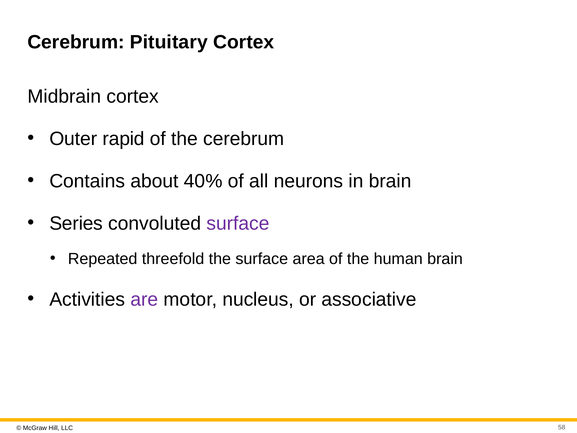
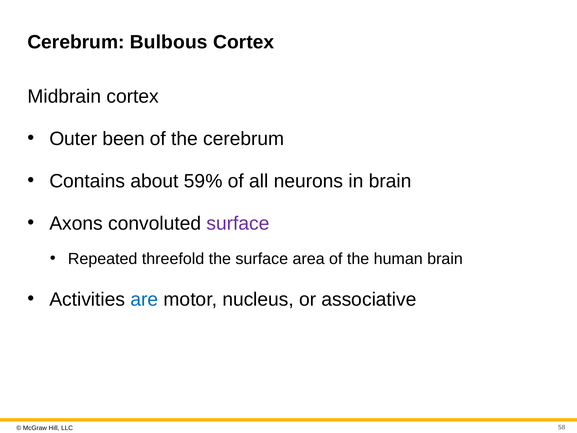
Pituitary: Pituitary -> Bulbous
rapid: rapid -> been
40%: 40% -> 59%
Series: Series -> Axons
are colour: purple -> blue
